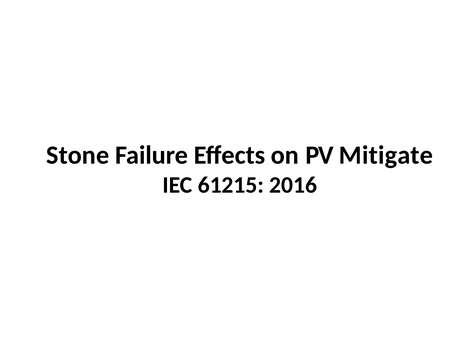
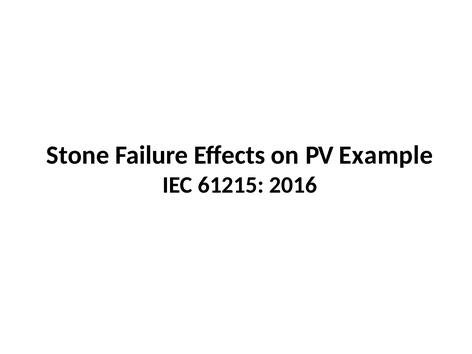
Mitigate: Mitigate -> Example
